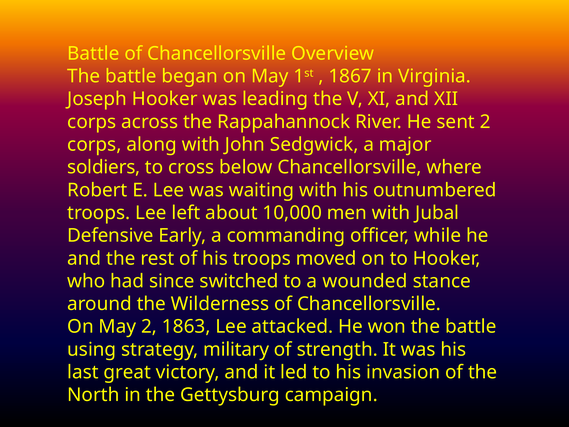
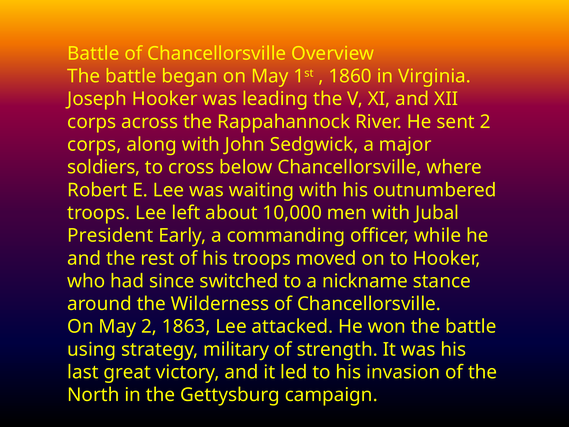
1867: 1867 -> 1860
Defensive: Defensive -> President
wounded: wounded -> nickname
